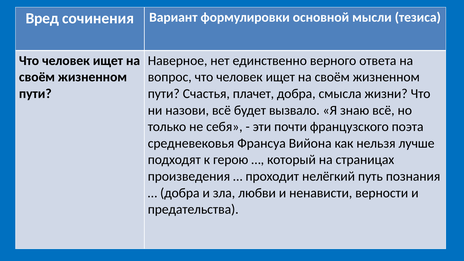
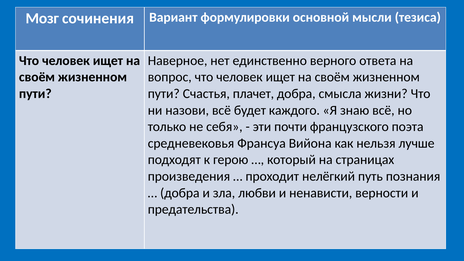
Вред: Вред -> Мозг
вызвало: вызвало -> каждого
